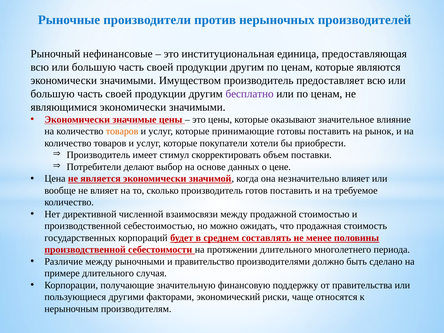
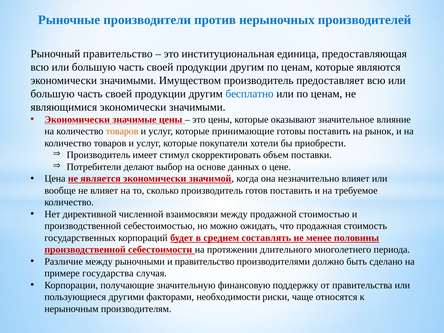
Рыночный нефинансовые: нефинансовые -> правительство
бесплатно colour: purple -> blue
примере длительного: длительного -> государства
экономический: экономический -> необходимости
